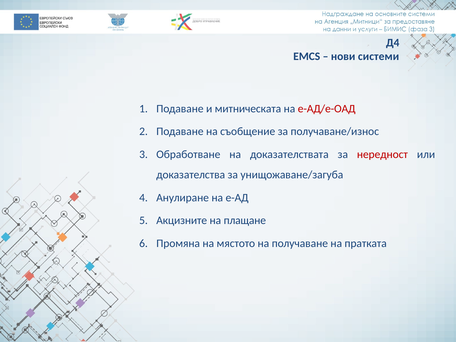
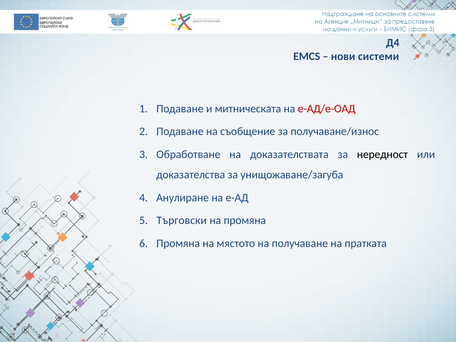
нередност colour: red -> black
Акцизните: Акцизните -> Търговски
на плащане: плащане -> промяна
